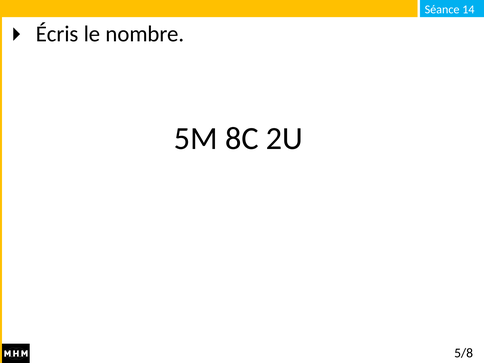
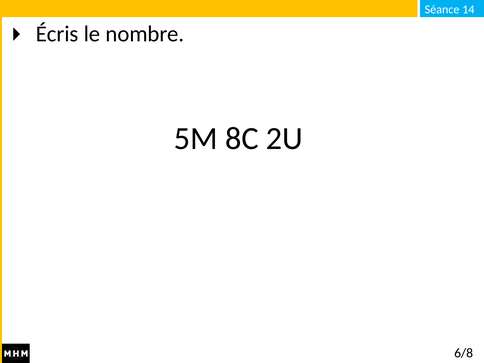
5/8: 5/8 -> 6/8
